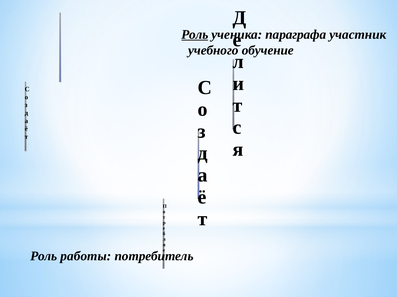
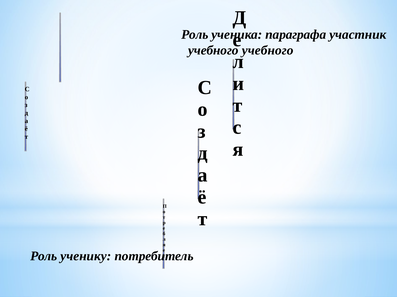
Роль at (195, 35) underline: present -> none
учебного обучение: обучение -> учебного
работы: работы -> ученику
